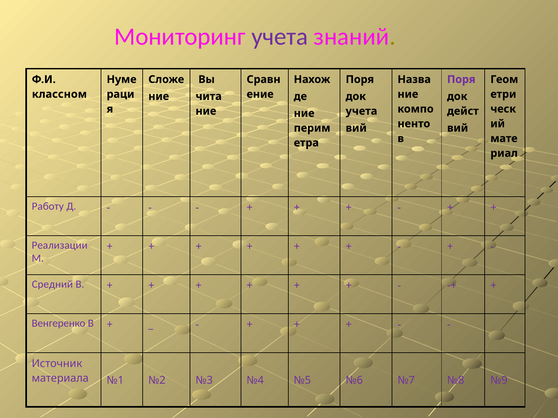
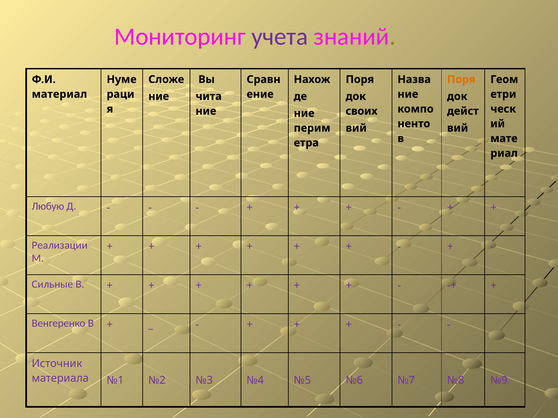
Поря at (461, 80) colour: purple -> orange
классном: классном -> материал
учета at (361, 111): учета -> своих
Работу: Работу -> Любую
Средний: Средний -> Сильные
